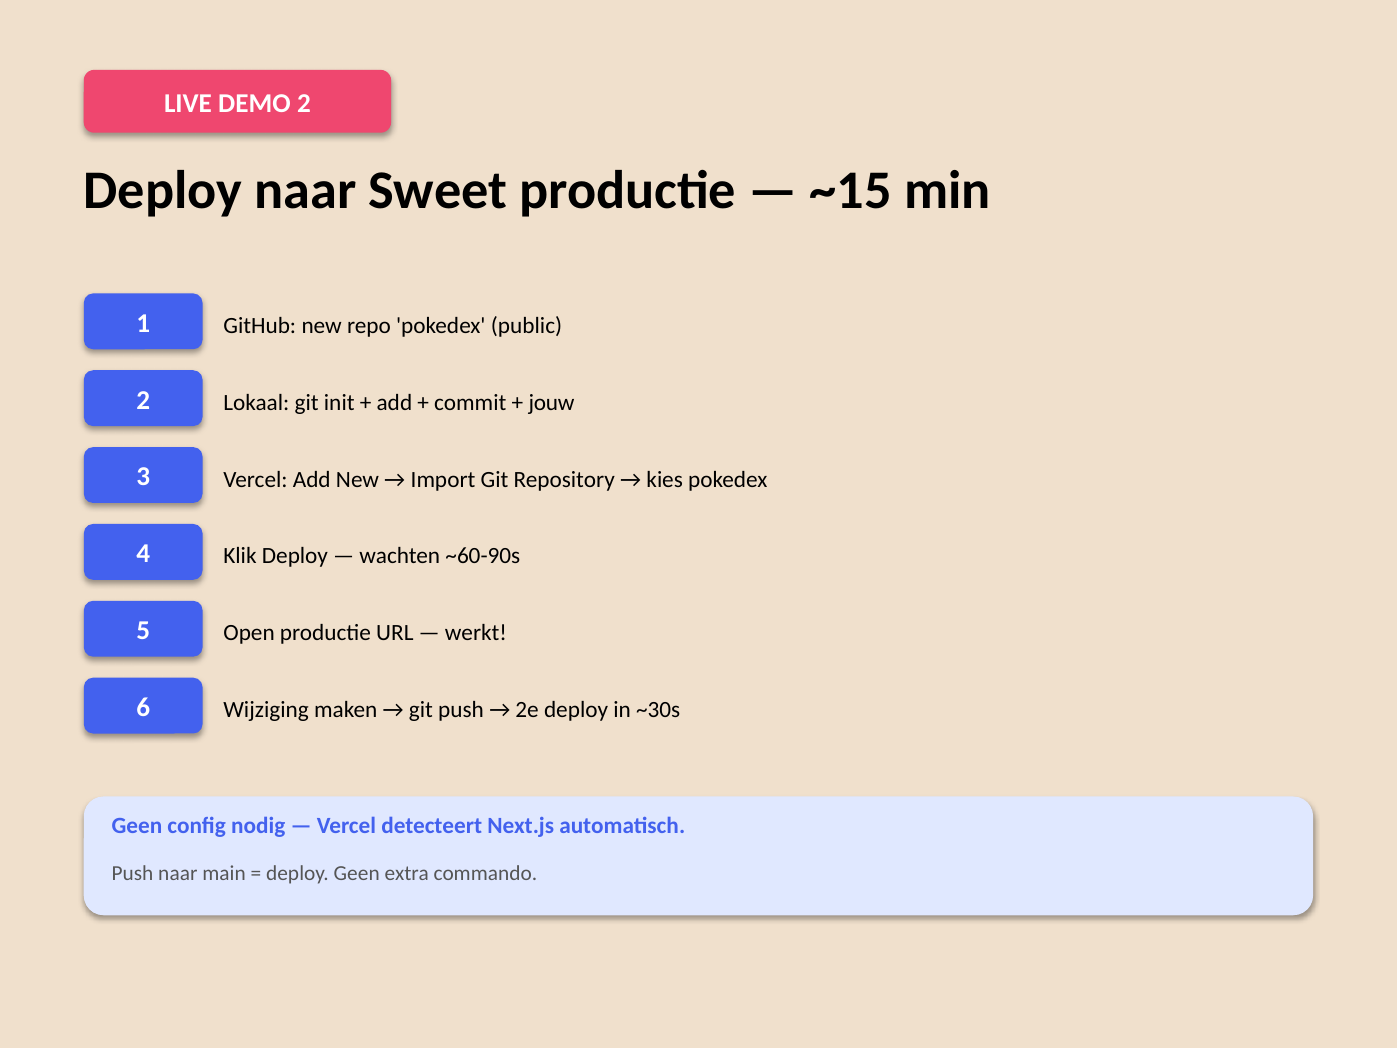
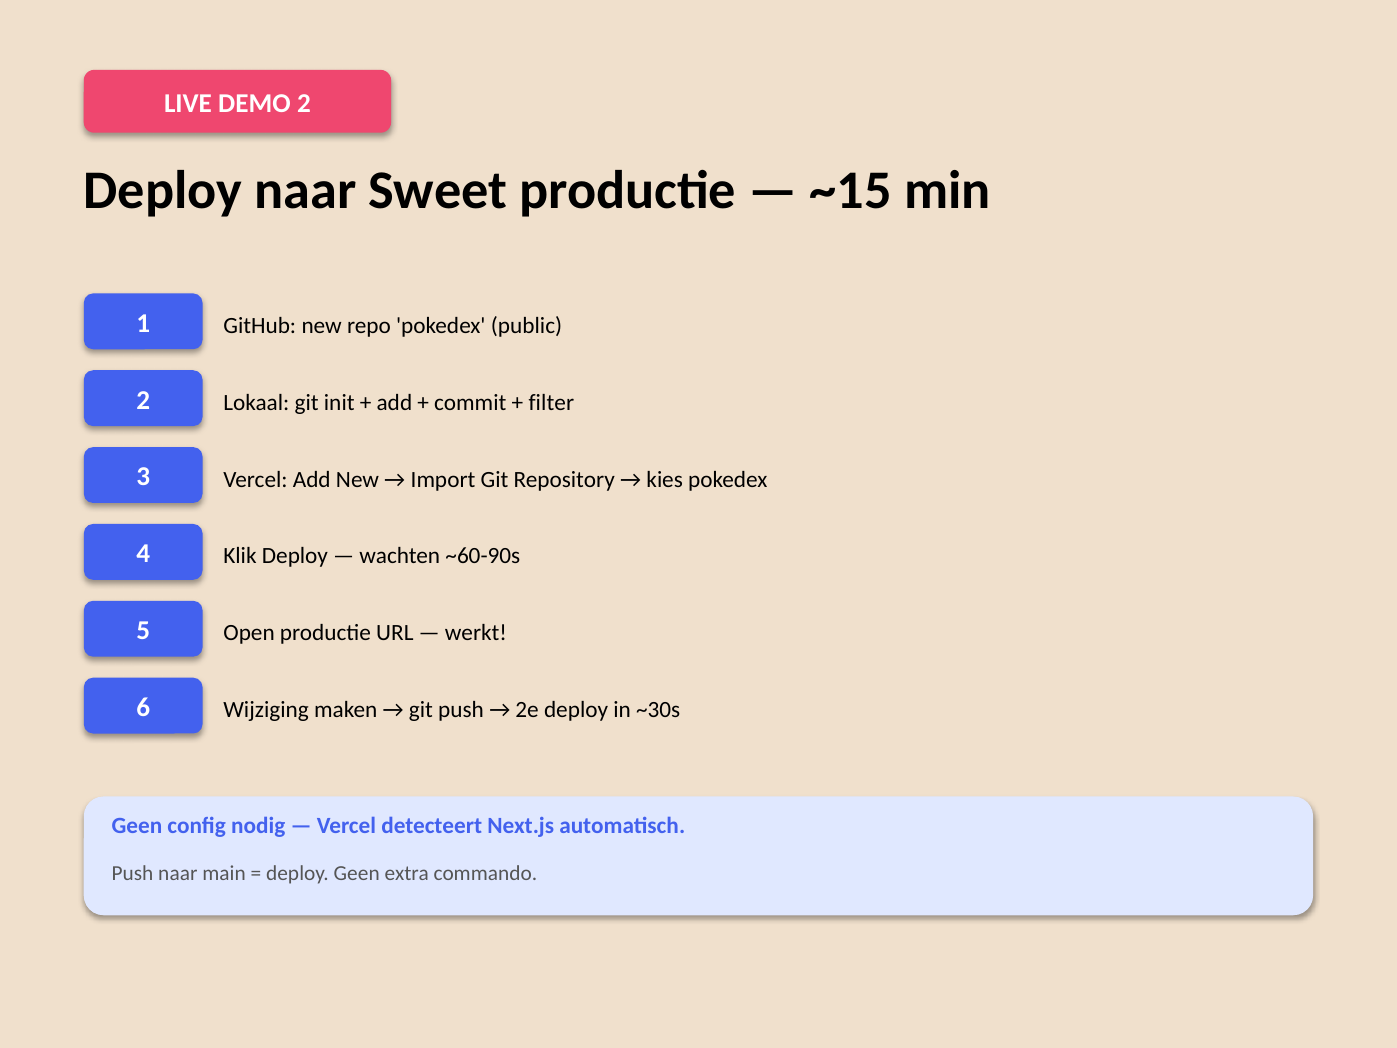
jouw: jouw -> filter
